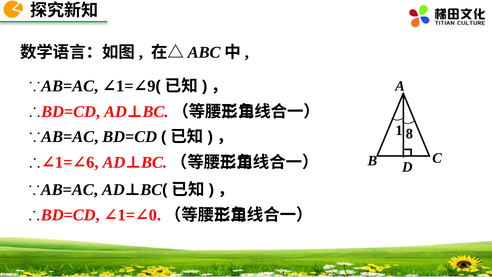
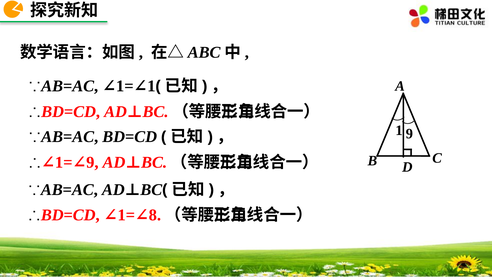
9 at (151, 86): 9 -> 1
1 8: 8 -> 9
6 at (92, 162): 6 -> 9
0: 0 -> 8
